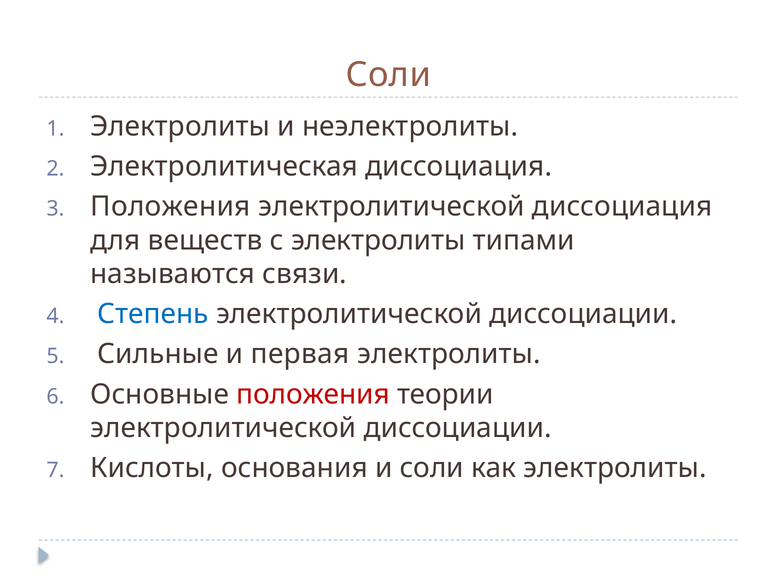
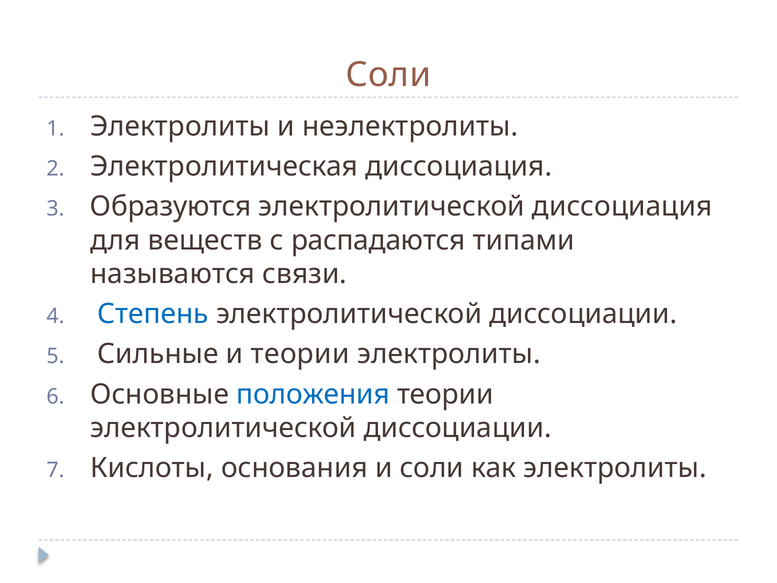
Положения at (171, 206): Положения -> Образуются
с электролиты: электролиты -> распадаются
и первая: первая -> теории
положения at (313, 394) colour: red -> blue
